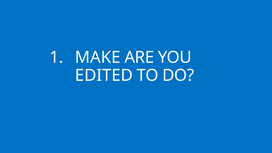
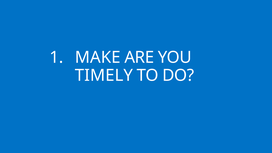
EDITED: EDITED -> TIMELY
